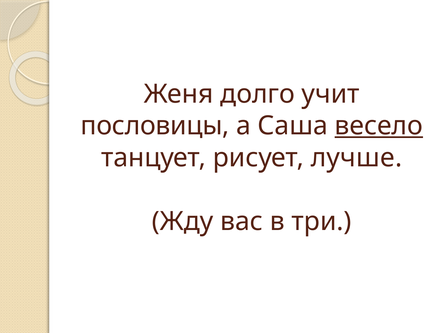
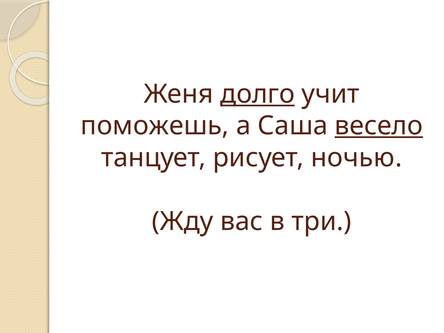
долго underline: none -> present
пословицы: пословицы -> поможешь
лучше: лучше -> ночью
